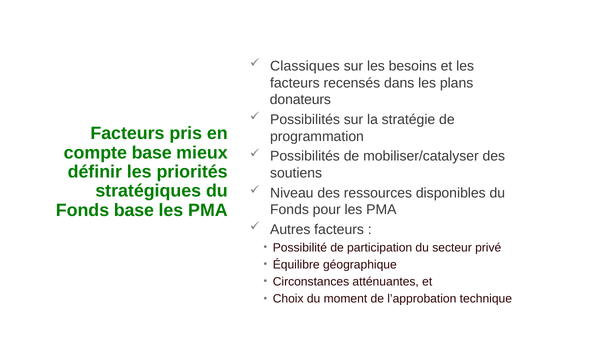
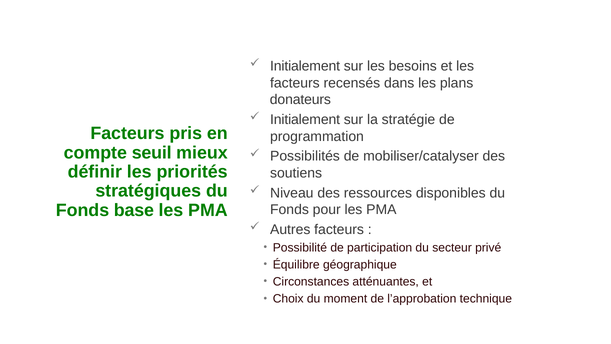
Classiques at (305, 66): Classiques -> Initialement
Possibilités at (305, 119): Possibilités -> Initialement
compte base: base -> seuil
